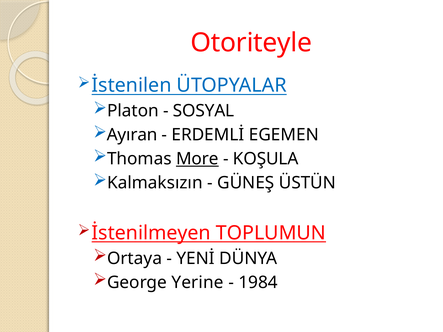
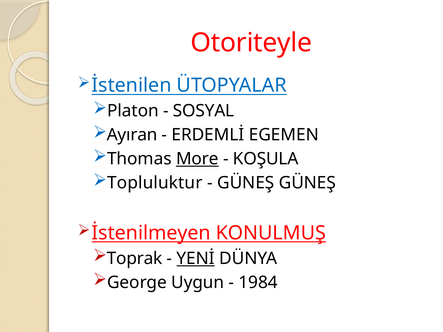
Kalmaksızın: Kalmaksızın -> Topluluktur
GÜNEŞ ÜSTÜN: ÜSTÜN -> GÜNEŞ
TOPLUMUN: TOPLUMUN -> KONULMUŞ
Ortaya: Ortaya -> Toprak
YENİ underline: none -> present
Yerine: Yerine -> Uygun
